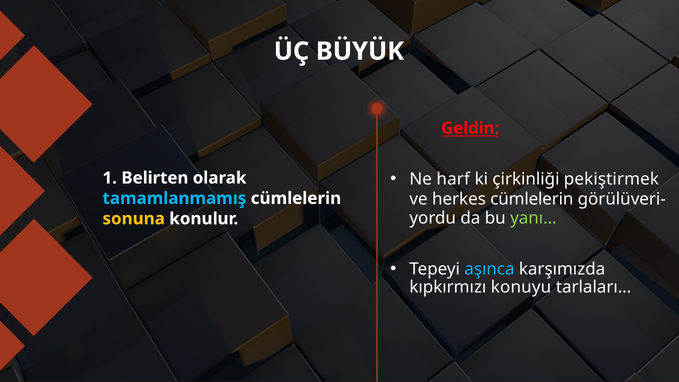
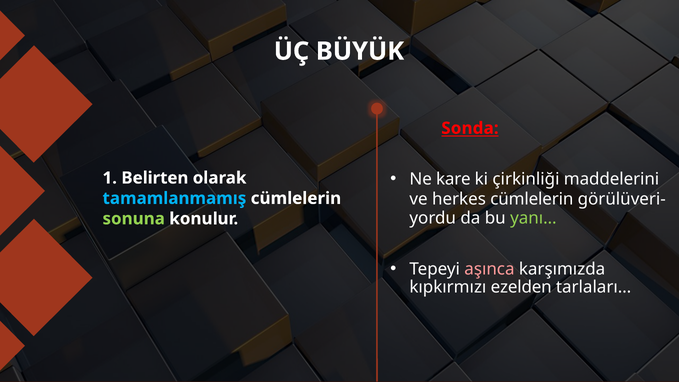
Geldin: Geldin -> Sonda
harf: harf -> kare
pekiştirmek: pekiştirmek -> maddelerini
sonuna colour: yellow -> light green
aşınca colour: light blue -> pink
konuyu: konuyu -> ezelden
